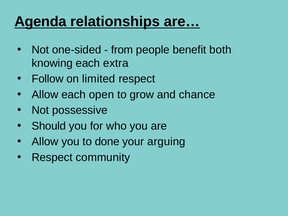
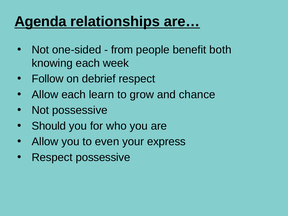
extra: extra -> week
limited: limited -> debrief
open: open -> learn
done: done -> even
arguing: arguing -> express
Respect community: community -> possessive
